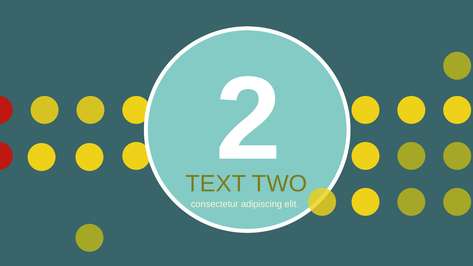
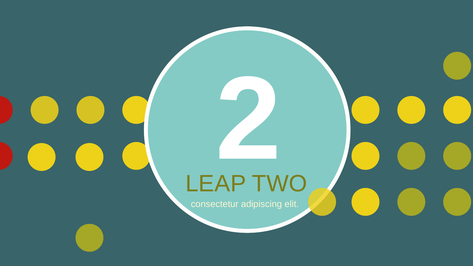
TEXT: TEXT -> LEAP
